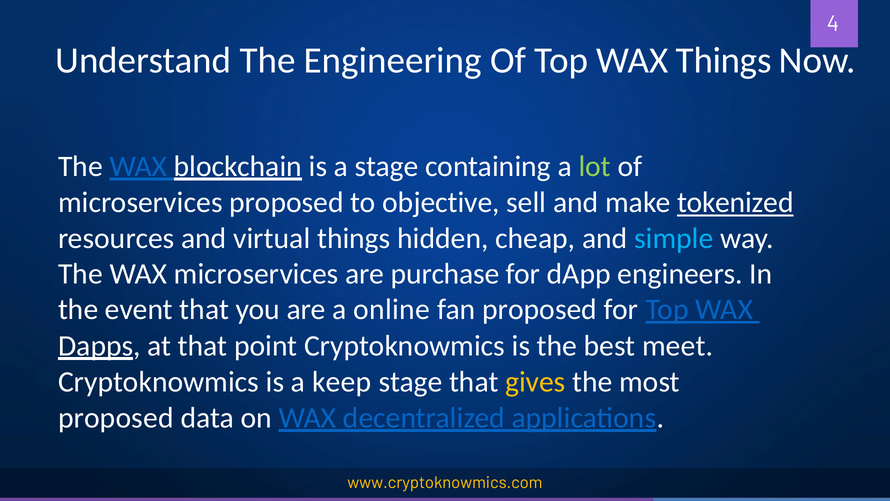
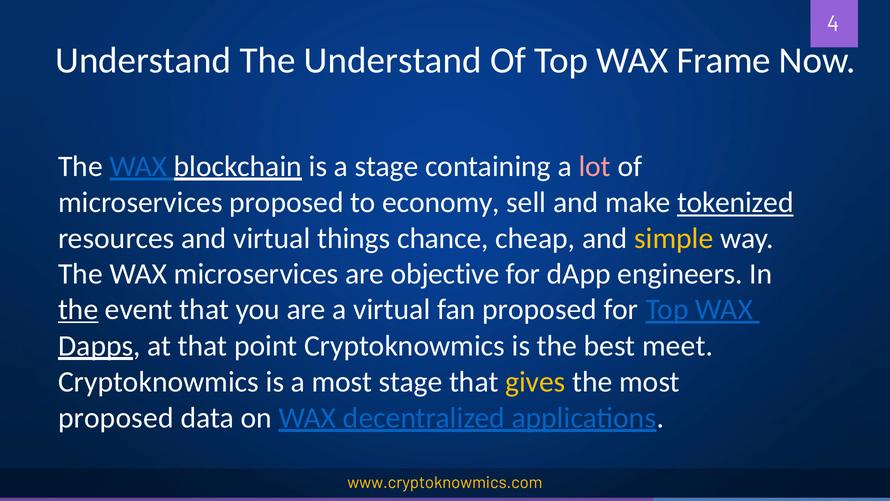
The Engineering: Engineering -> Understand
WAX Things: Things -> Frame
lot colour: light green -> pink
objective: objective -> economy
hidden: hidden -> chance
simple colour: light blue -> yellow
purchase: purchase -> objective
the at (78, 309) underline: none -> present
a online: online -> virtual
a keep: keep -> most
